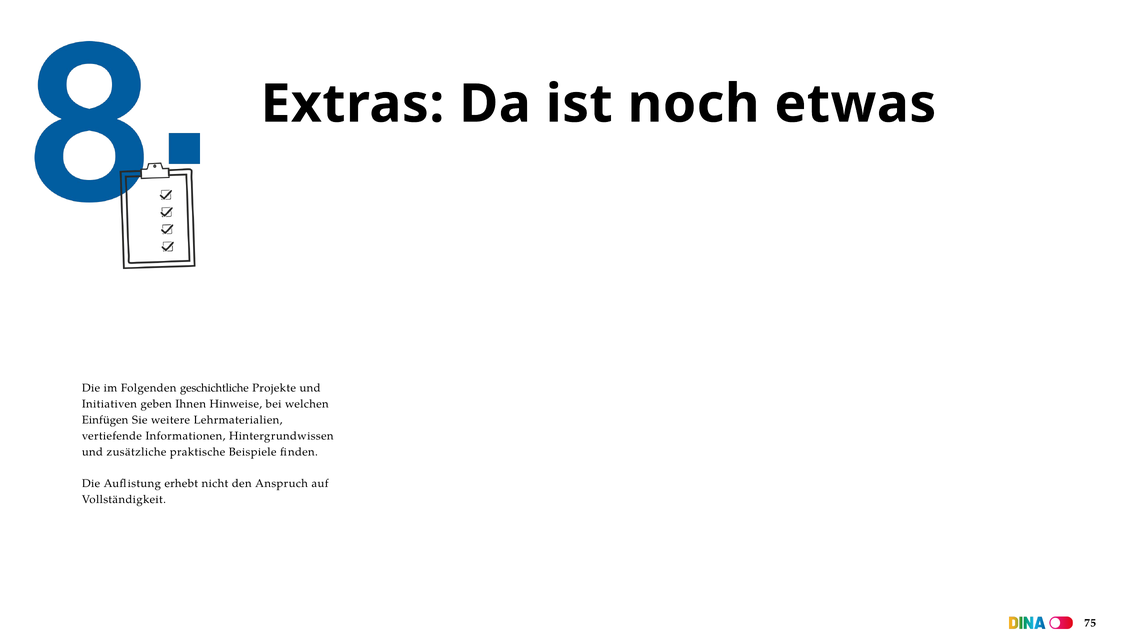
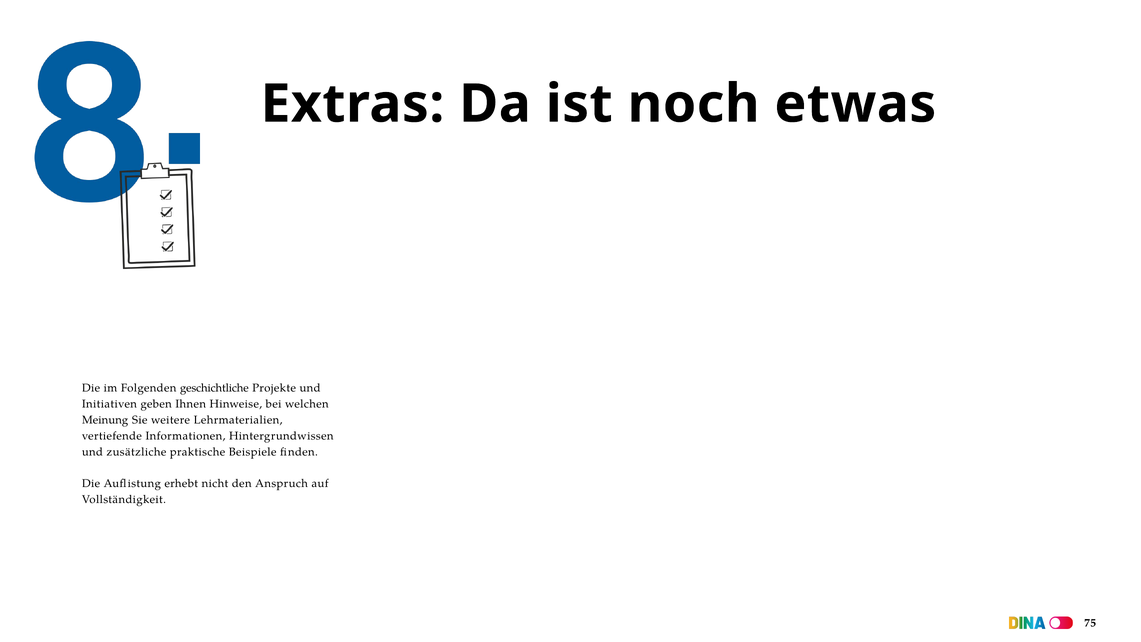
Einfügen: Einfügen -> Meinung
